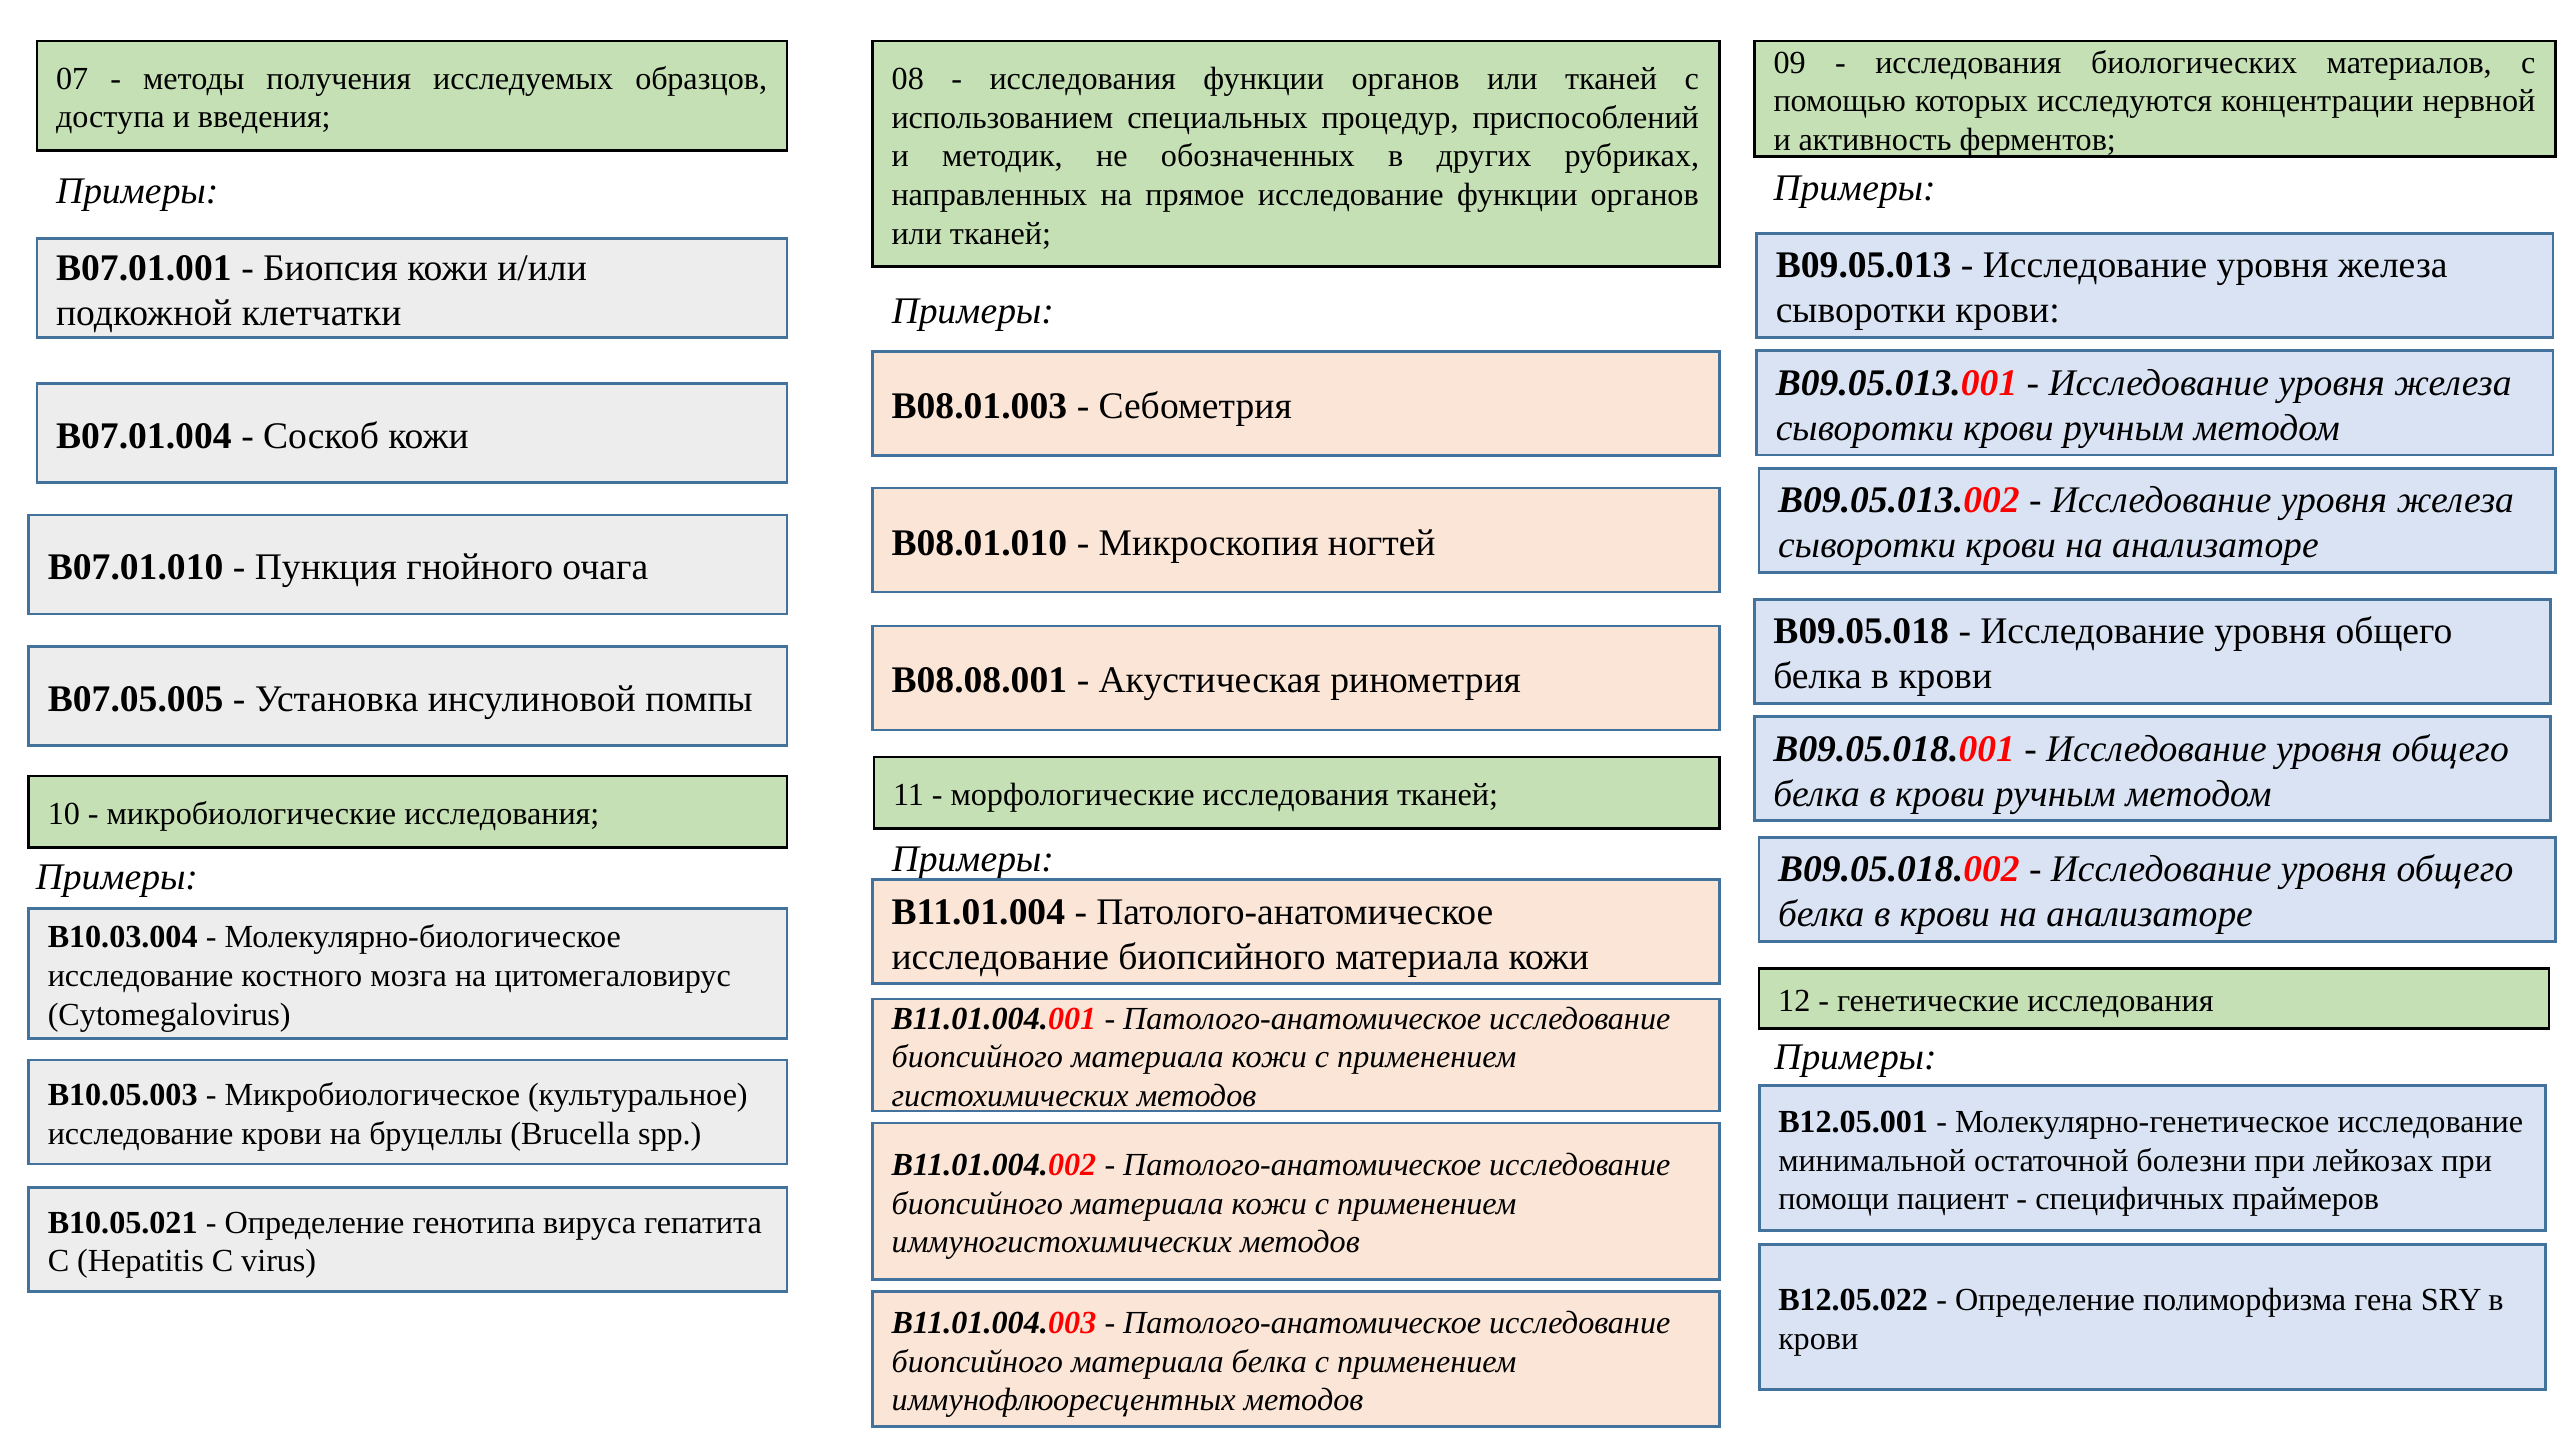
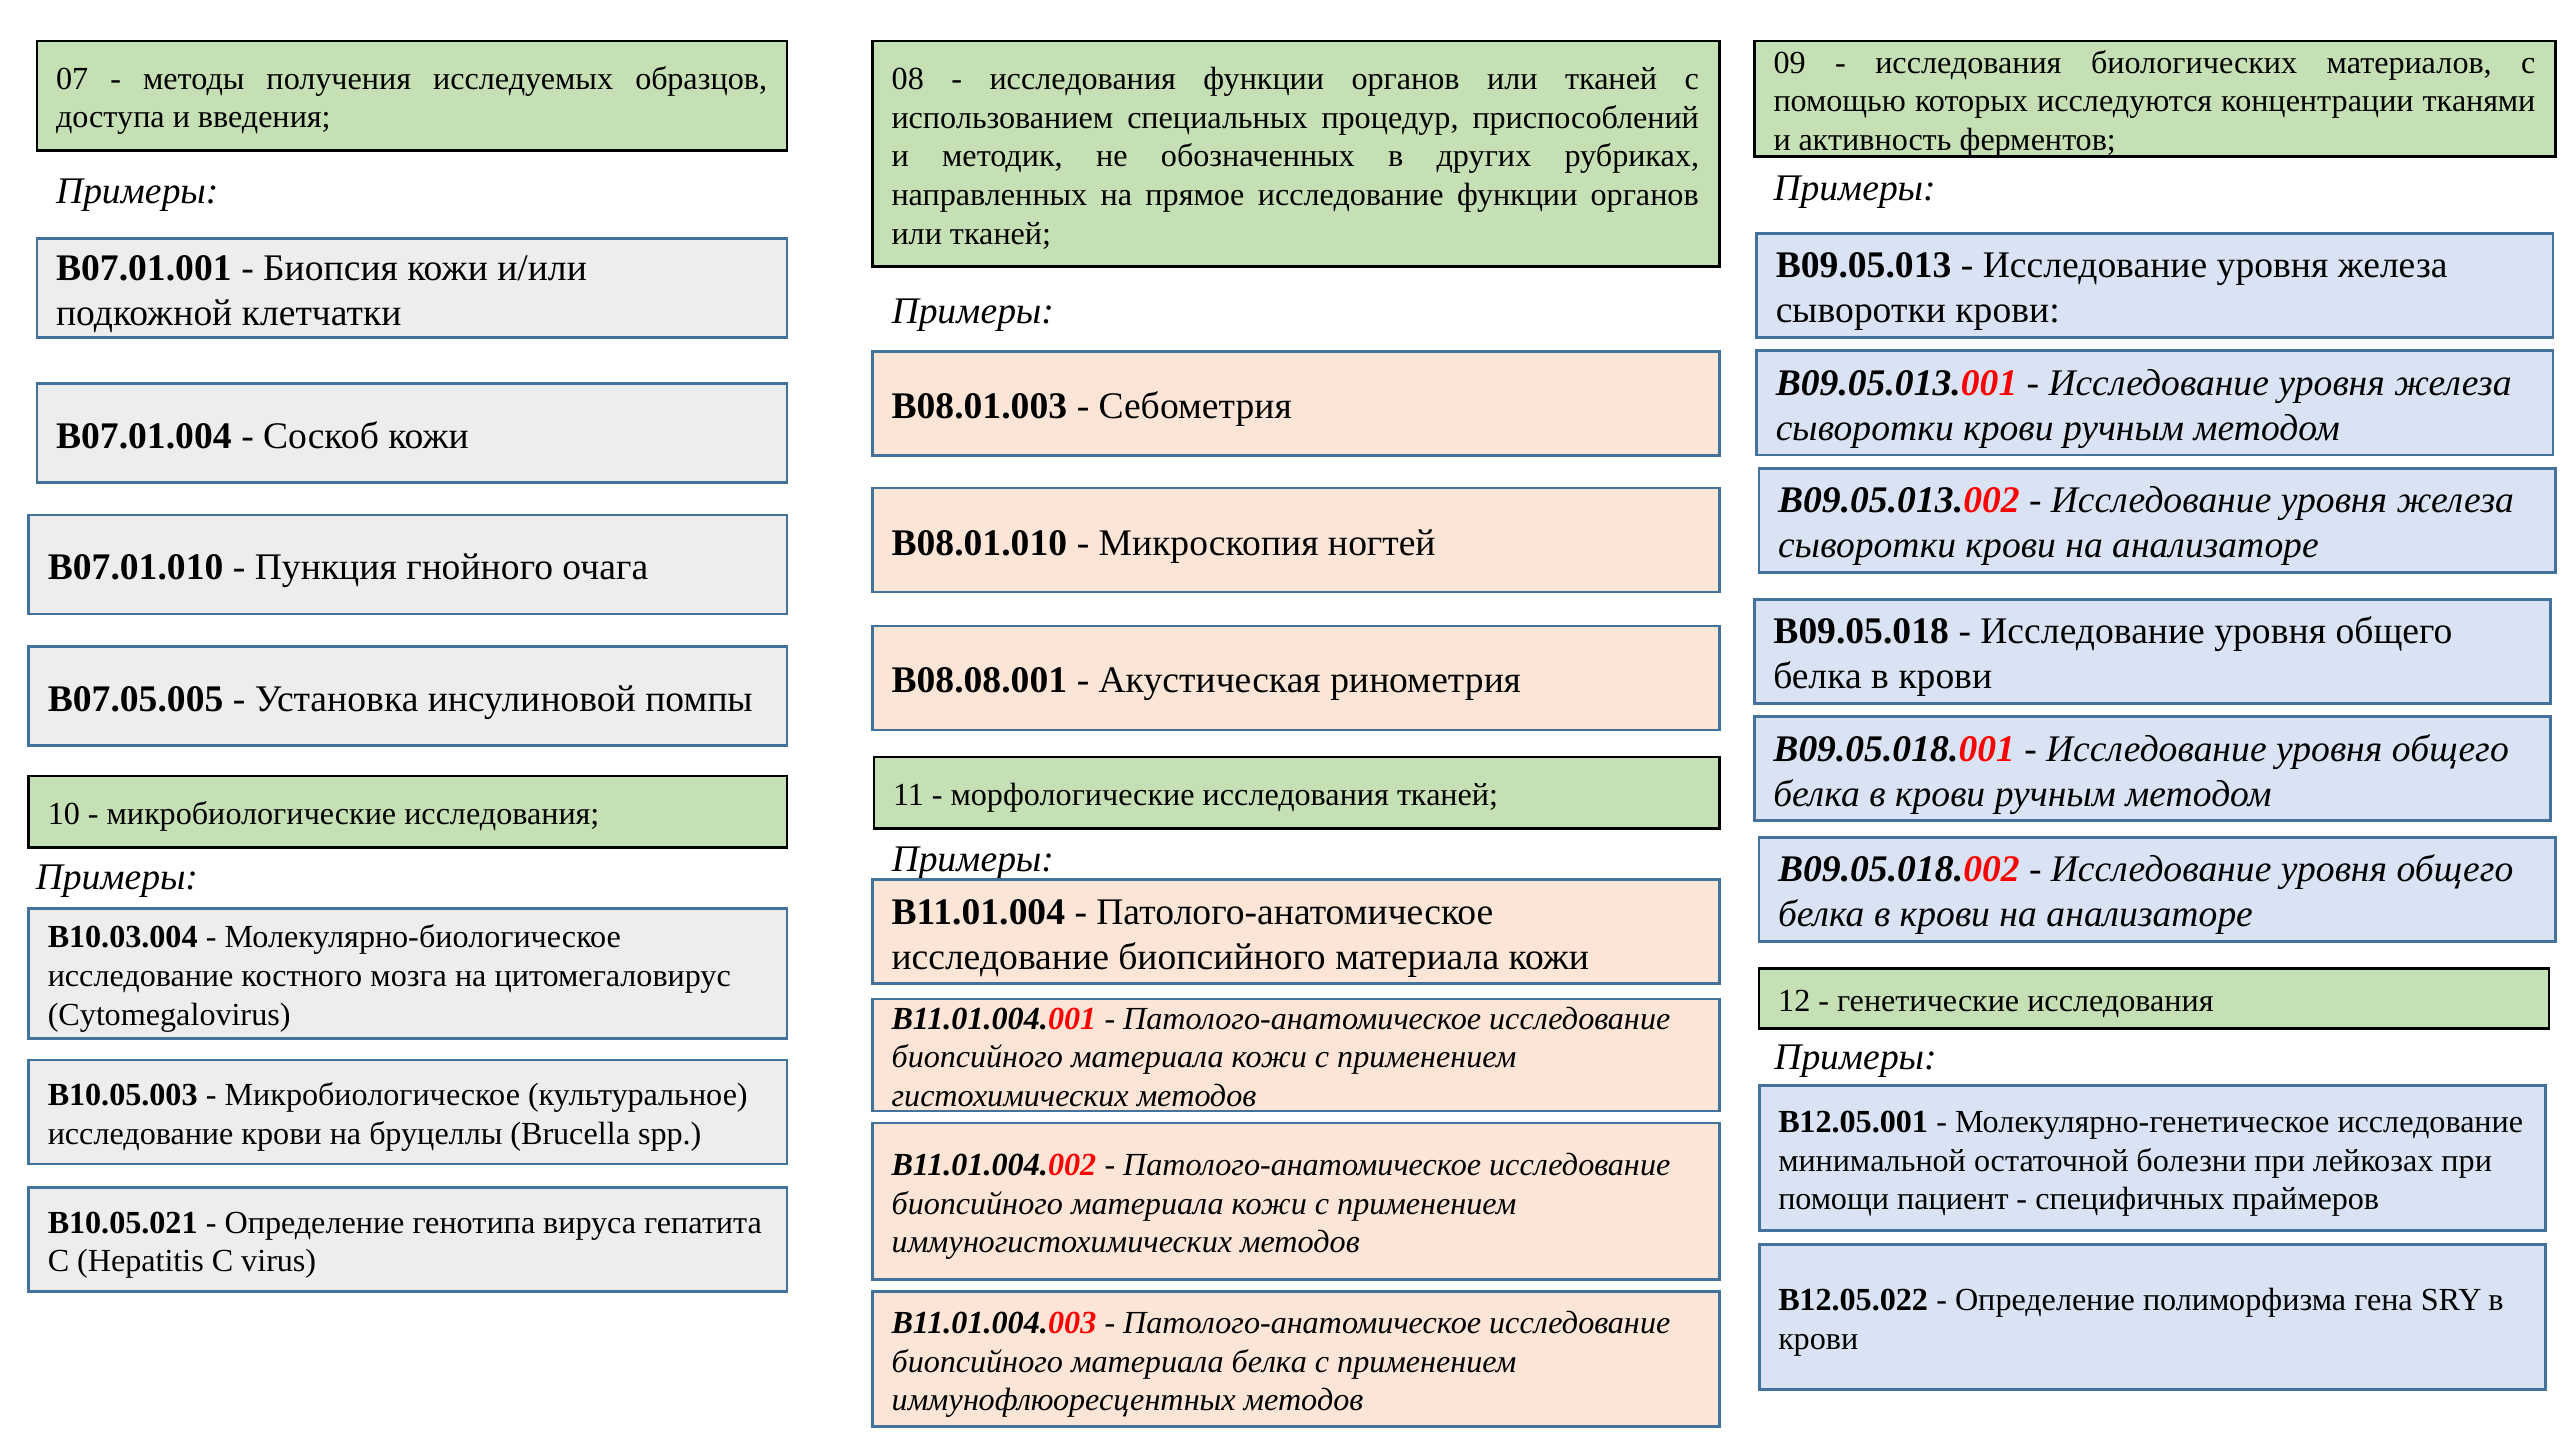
нервной: нервной -> тканями
